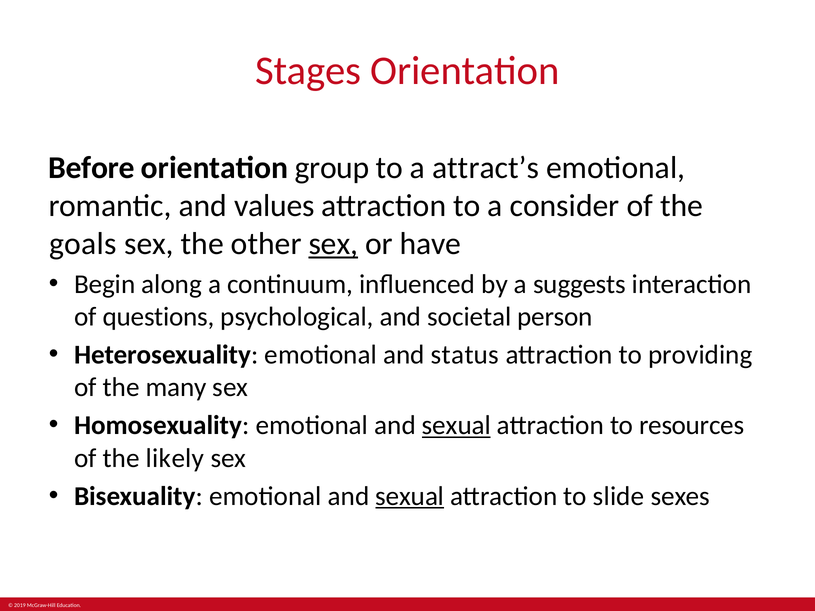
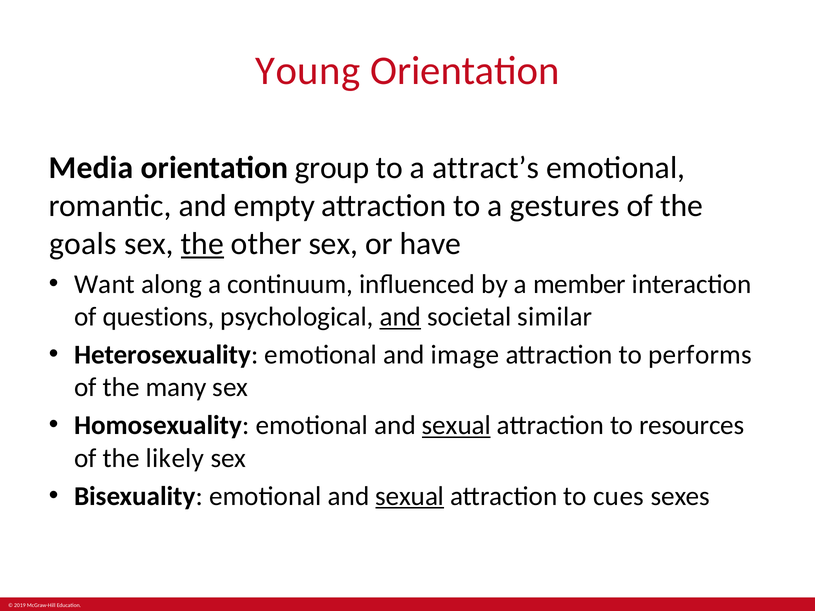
Stages: Stages -> Young
Before: Before -> Media
values: values -> empty
consider: consider -> gestures
the at (202, 244) underline: none -> present
sex at (333, 244) underline: present -> none
Begin: Begin -> Want
suggests: suggests -> member
and at (400, 317) underline: none -> present
person: person -> similar
status: status -> image
providing: providing -> performs
slide: slide -> cues
